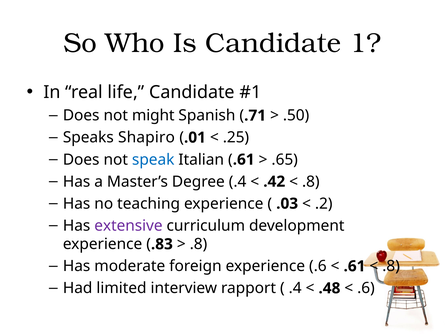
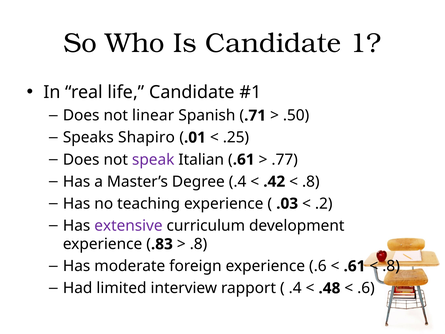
might: might -> linear
speak colour: blue -> purple
.65: .65 -> .77
